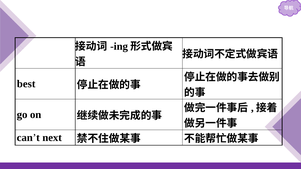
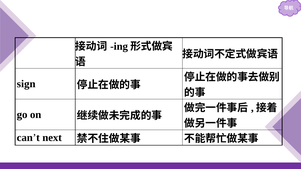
best: best -> sign
